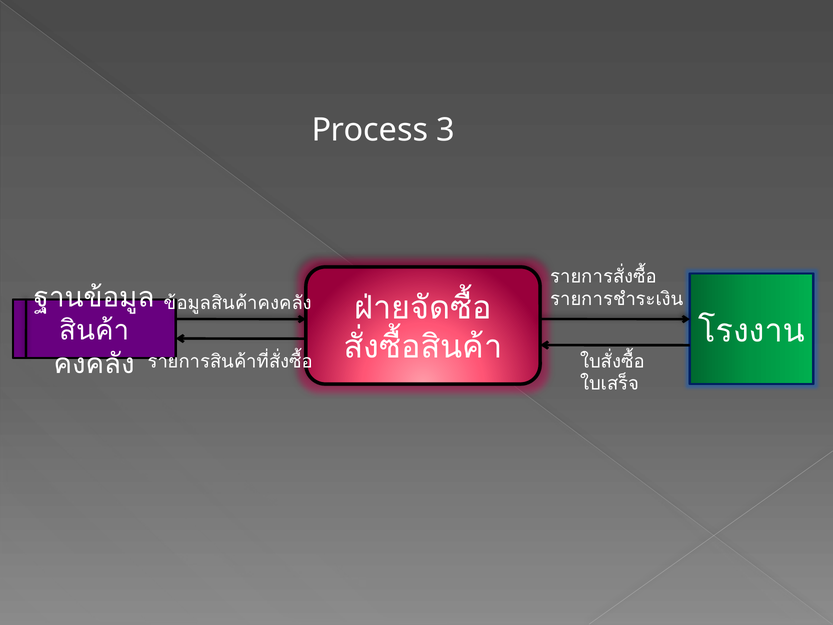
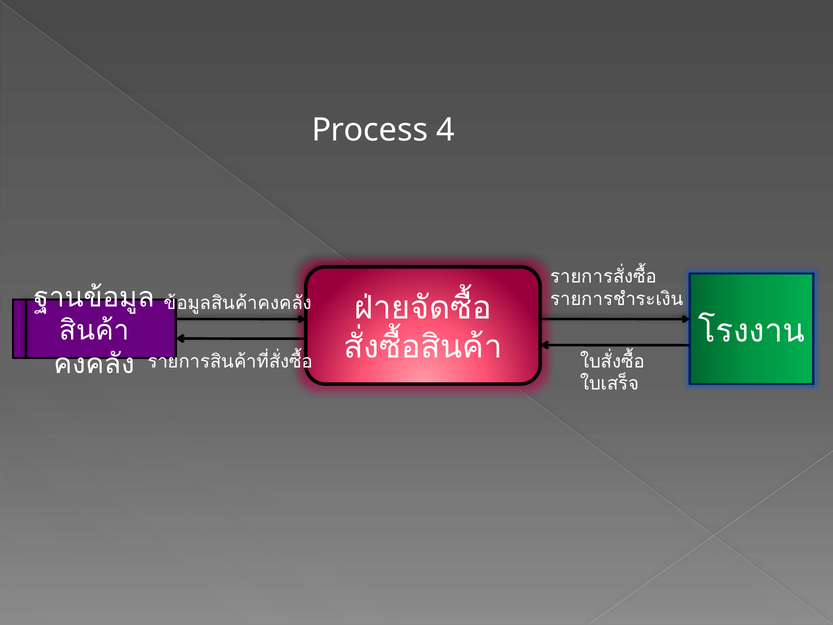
3: 3 -> 4
